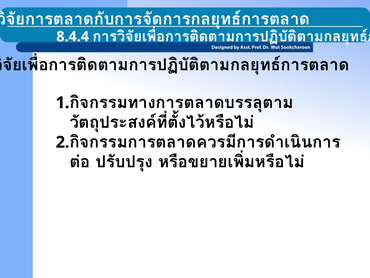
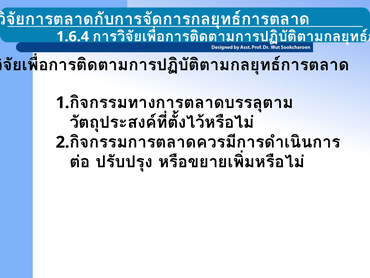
8.4.4: 8.4.4 -> 1.6.4
